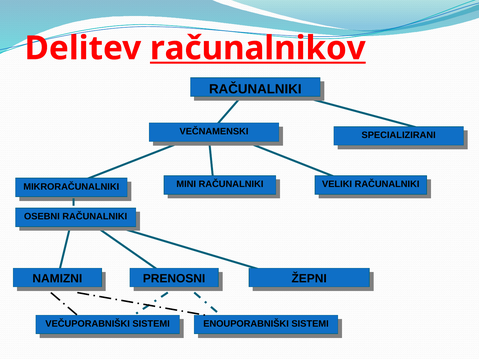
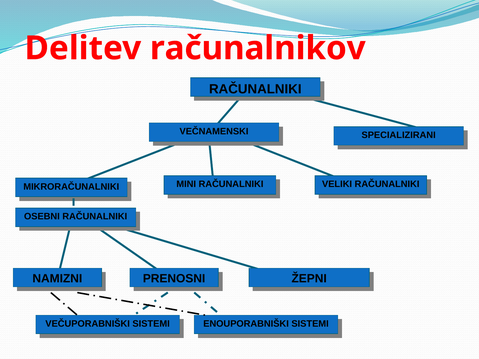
računalnikov underline: present -> none
